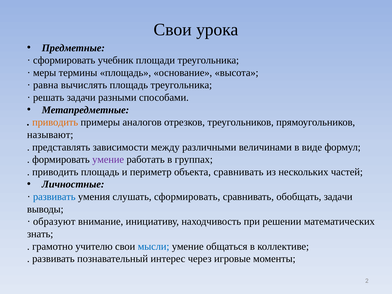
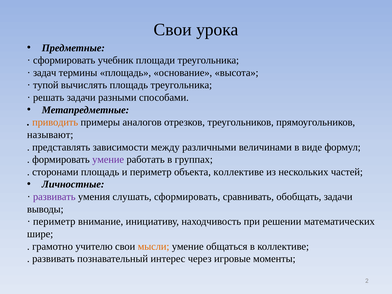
меры: меры -> задач
равна: равна -> тупой
приводить at (55, 172): приводить -> сторонами
объекта сравнивать: сравнивать -> коллективе
развивать at (54, 197) colour: blue -> purple
образуют at (54, 222): образуют -> периметр
знать: знать -> шире
мысли colour: blue -> orange
